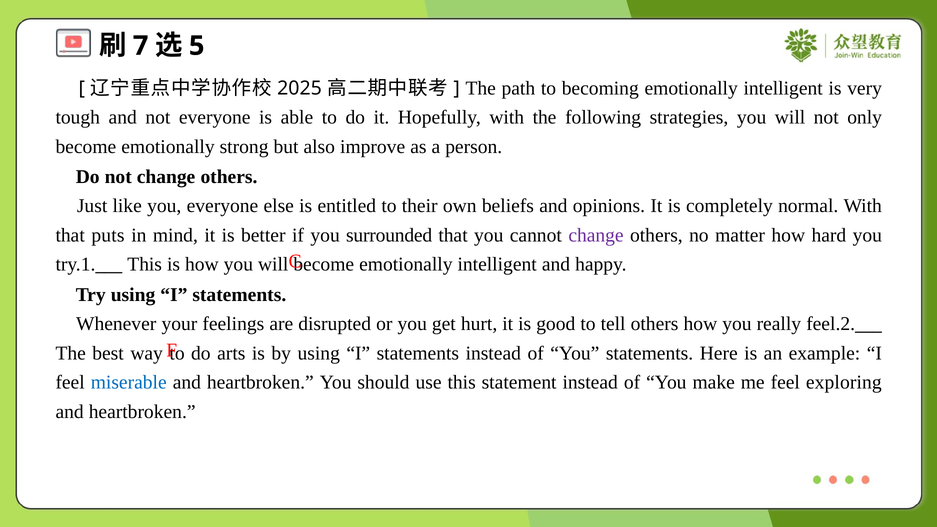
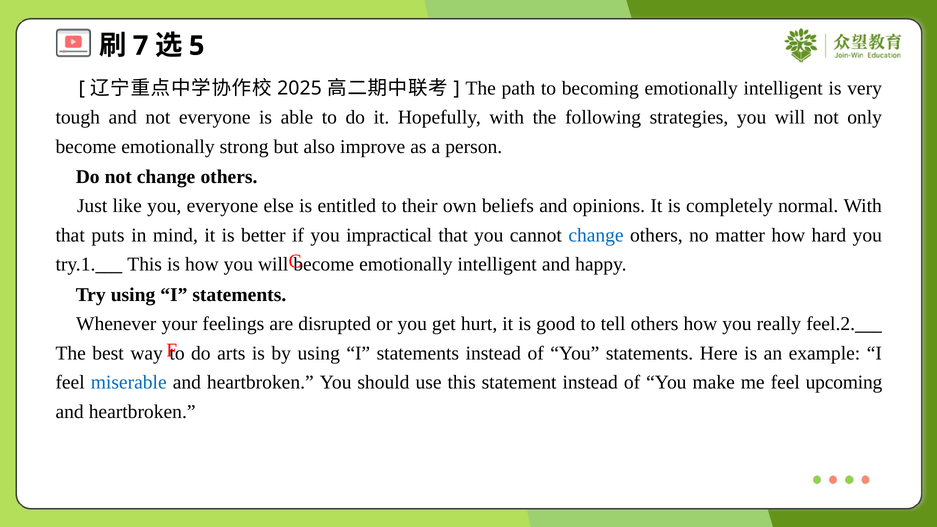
surrounded: surrounded -> impractical
change at (596, 235) colour: purple -> blue
exploring: exploring -> upcoming
